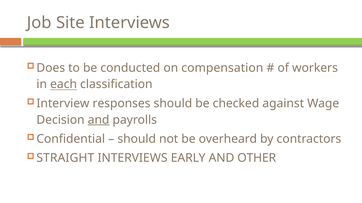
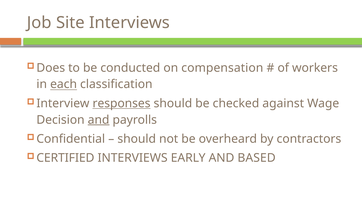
responses underline: none -> present
STRAIGHT: STRAIGHT -> CERTIFIED
OTHER: OTHER -> BASED
